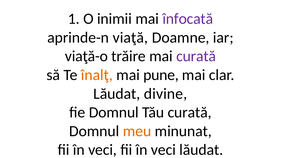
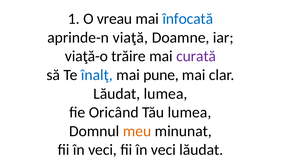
inimii: inimii -> vreau
înfocată colour: purple -> blue
înalţ colour: orange -> blue
Lăudat divine: divine -> lumea
fie Domnul: Domnul -> Oricând
Tău curată: curată -> lumea
